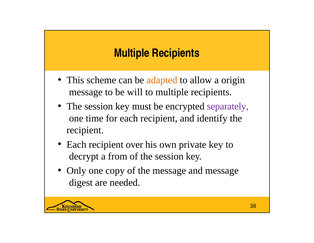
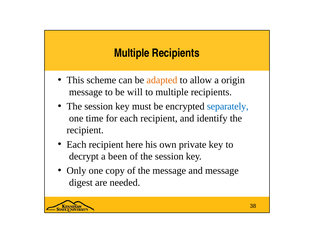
separately colour: purple -> blue
over: over -> here
from: from -> been
